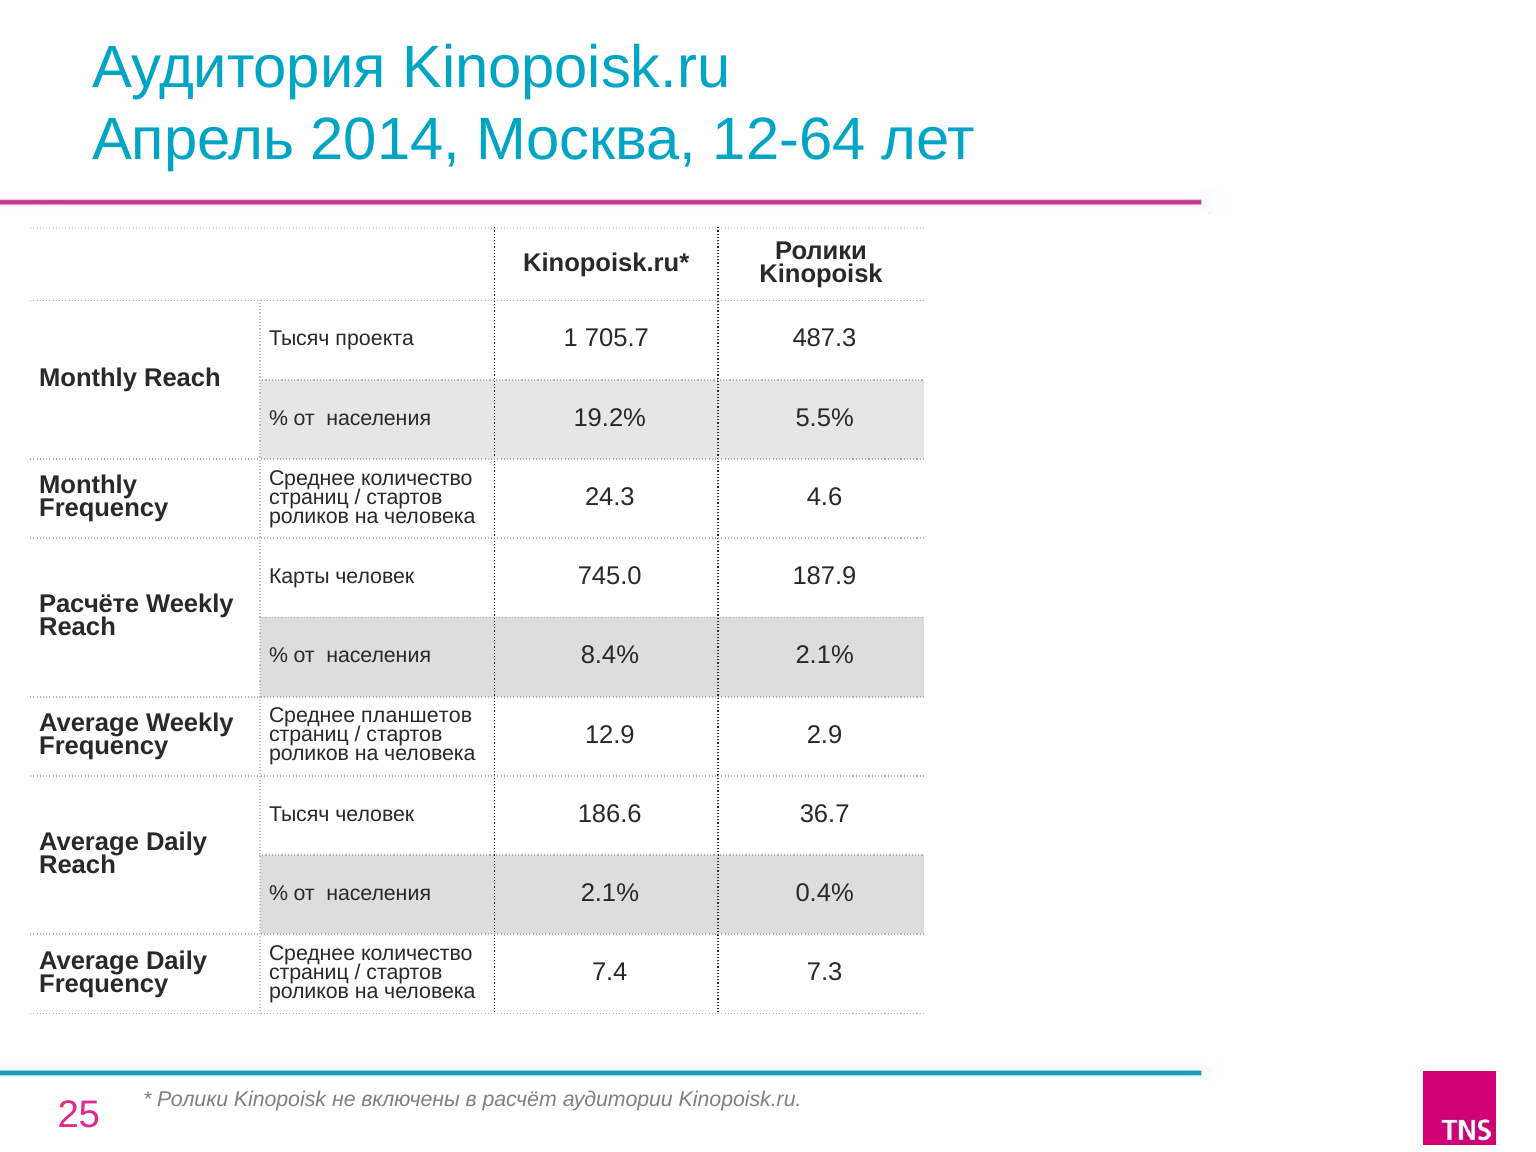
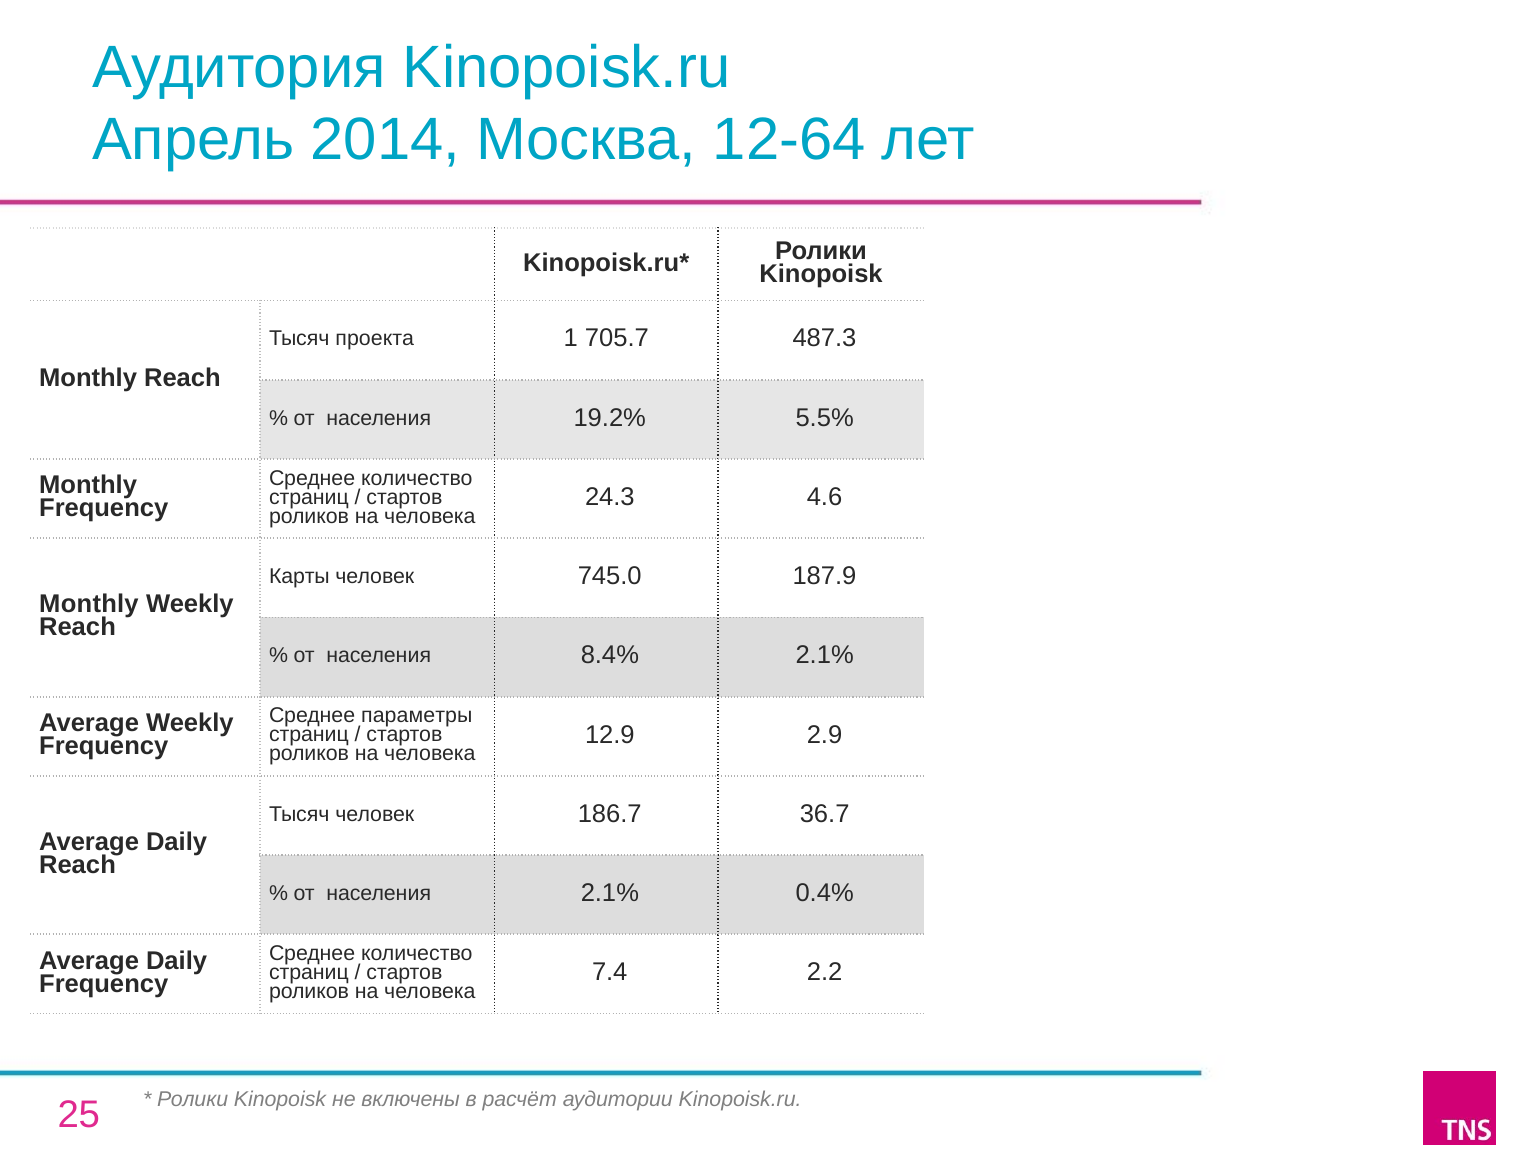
Расчёте at (89, 604): Расчёте -> Monthly
планшетов: планшетов -> параметры
186.6: 186.6 -> 186.7
7.3: 7.3 -> 2.2
